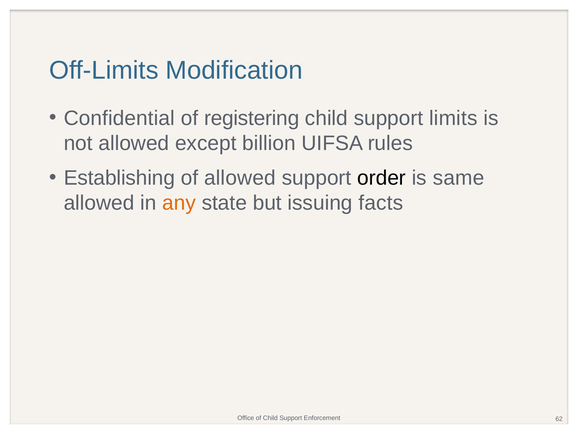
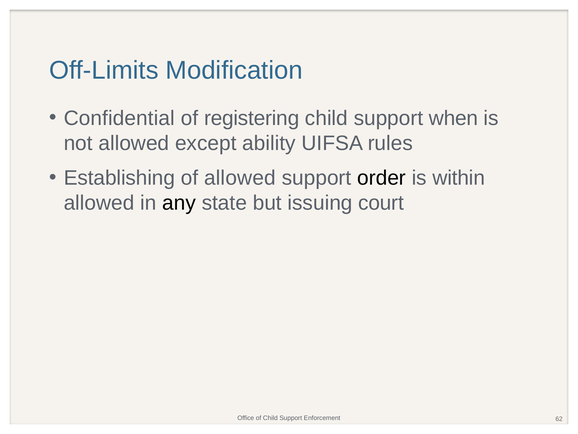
limits: limits -> when
billion: billion -> ability
same: same -> within
any colour: orange -> black
facts: facts -> court
